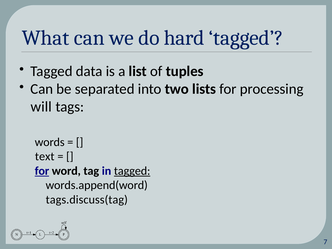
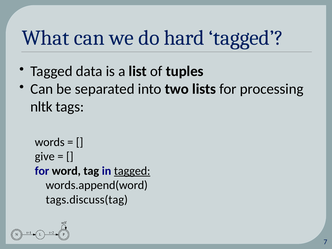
will: will -> nltk
text: text -> give
for at (42, 171) underline: present -> none
